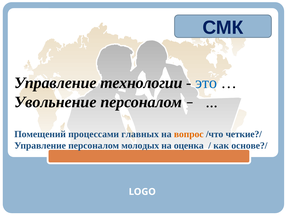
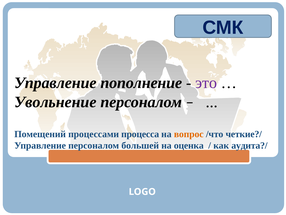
технологии: технологии -> пополнение
это colour: blue -> purple
главных: главных -> процесса
молодых: молодых -> большей
основе?/: основе?/ -> аудита?/
